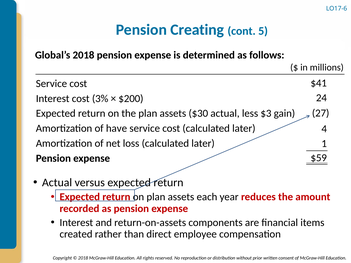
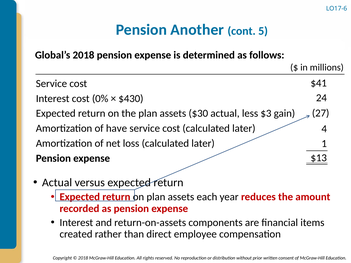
Creating: Creating -> Another
3%: 3% -> 0%
$200: $200 -> $430
$59: $59 -> $13
